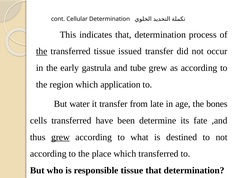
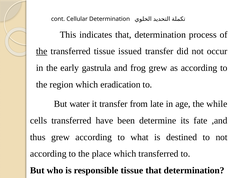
tube: tube -> frog
application: application -> eradication
bones: bones -> while
grew at (60, 138) underline: present -> none
